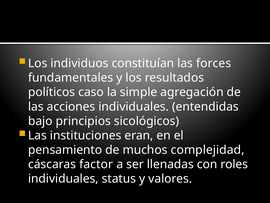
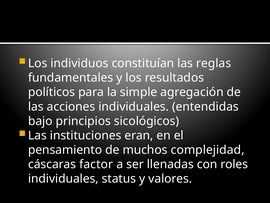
forces: forces -> reglas
caso: caso -> para
